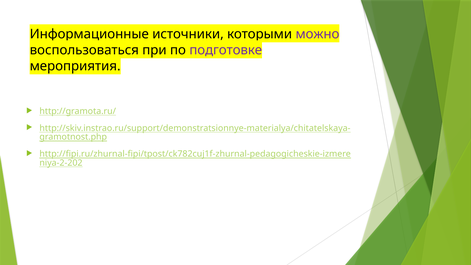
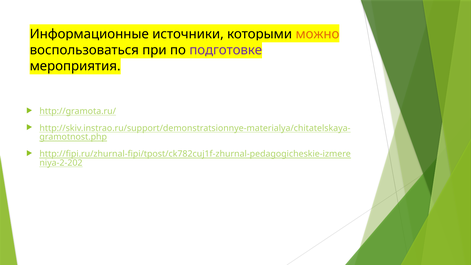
можно colour: purple -> orange
